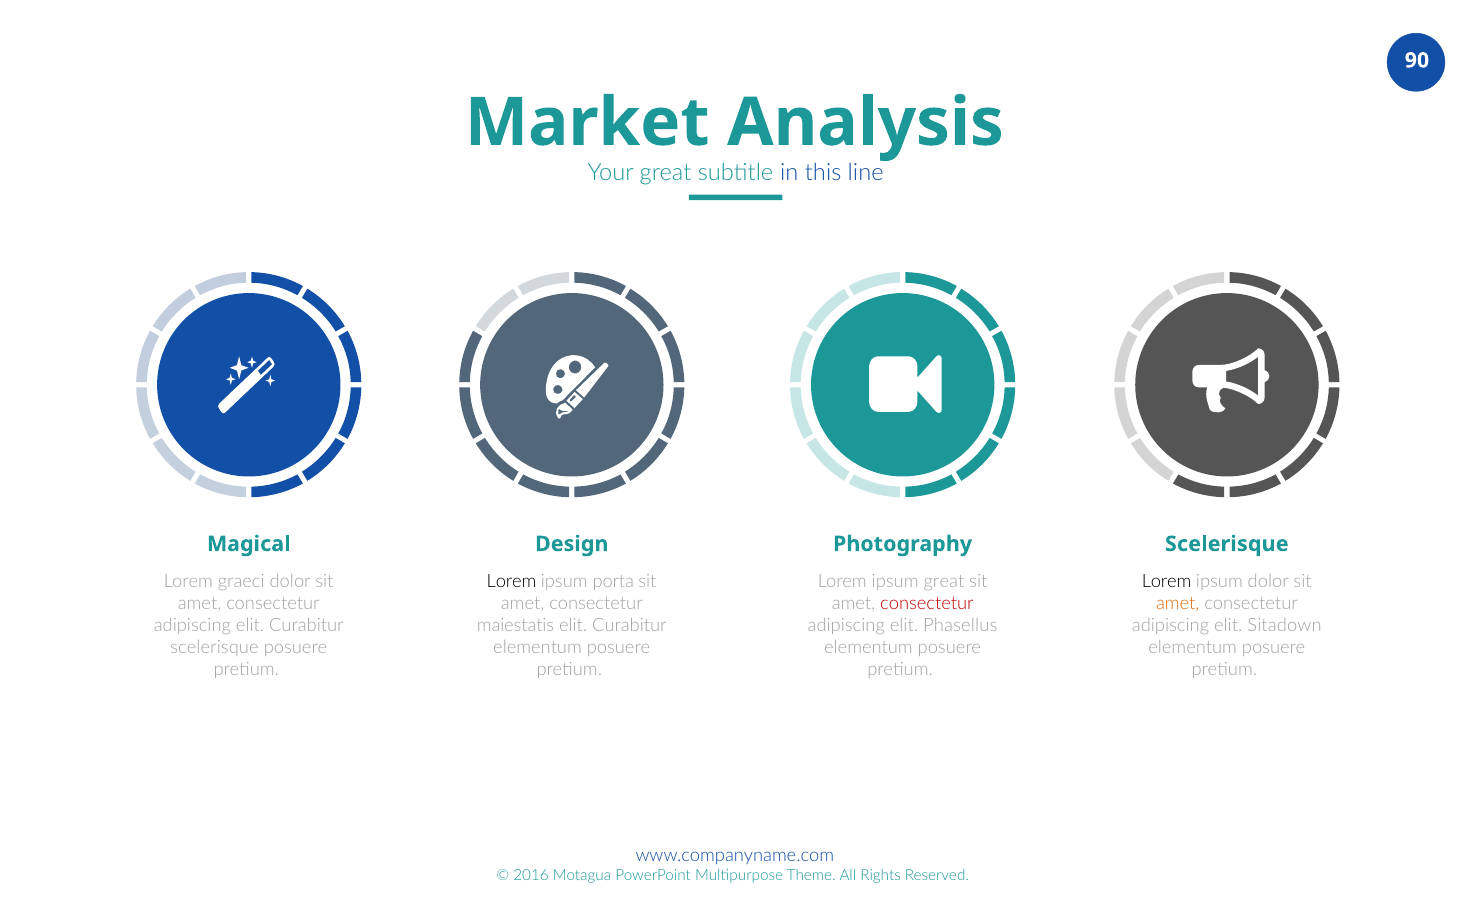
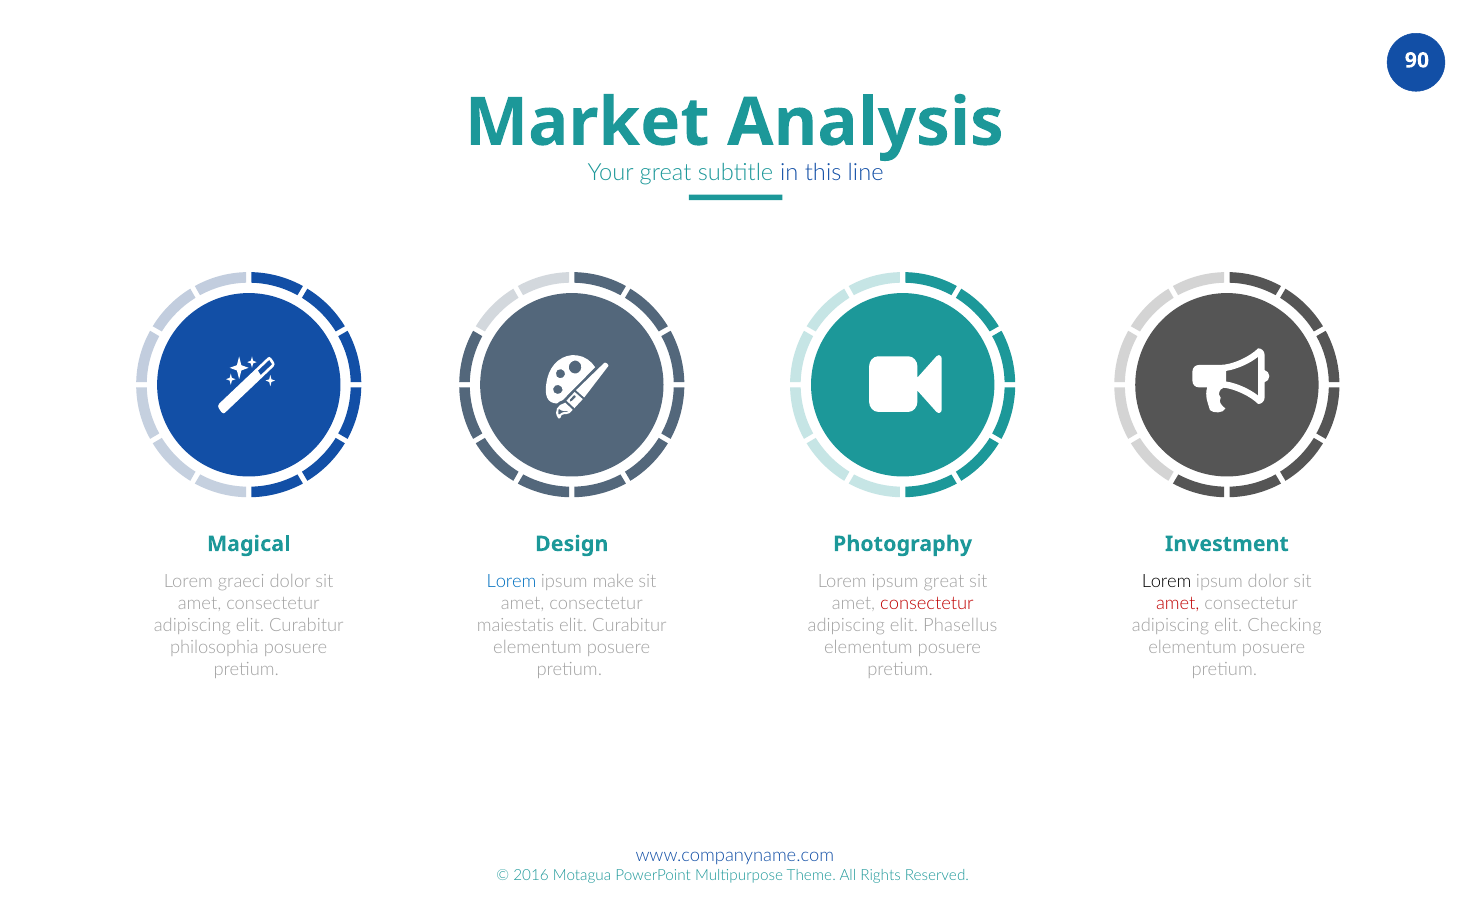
Scelerisque at (1227, 544): Scelerisque -> Investment
Lorem at (511, 581) colour: black -> blue
porta: porta -> make
amet at (1178, 603) colour: orange -> red
Sitadown: Sitadown -> Checking
scelerisque at (214, 647): scelerisque -> philosophia
